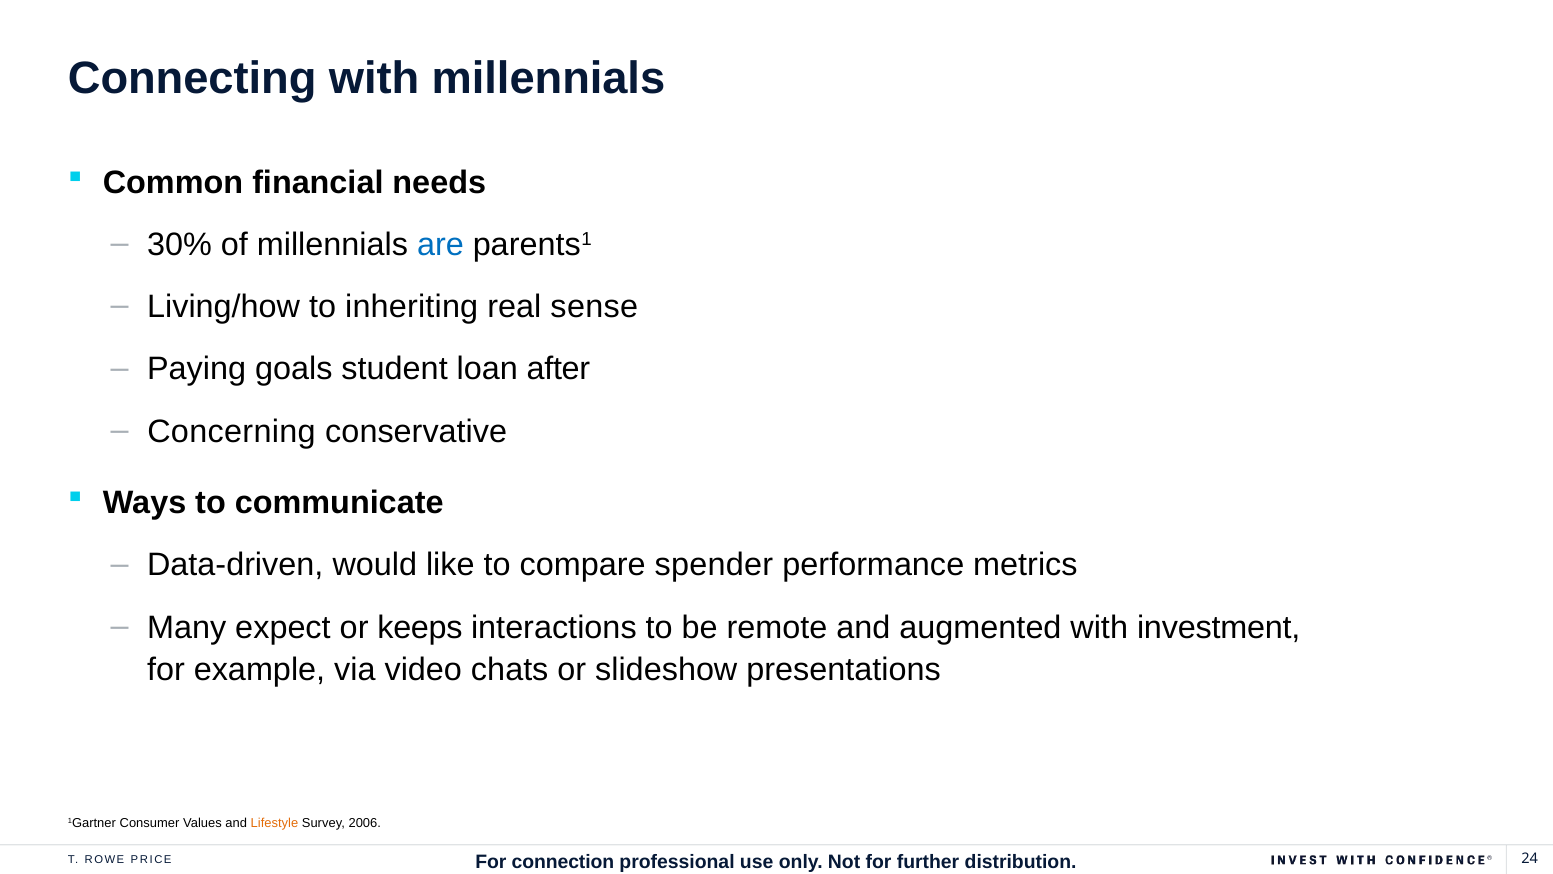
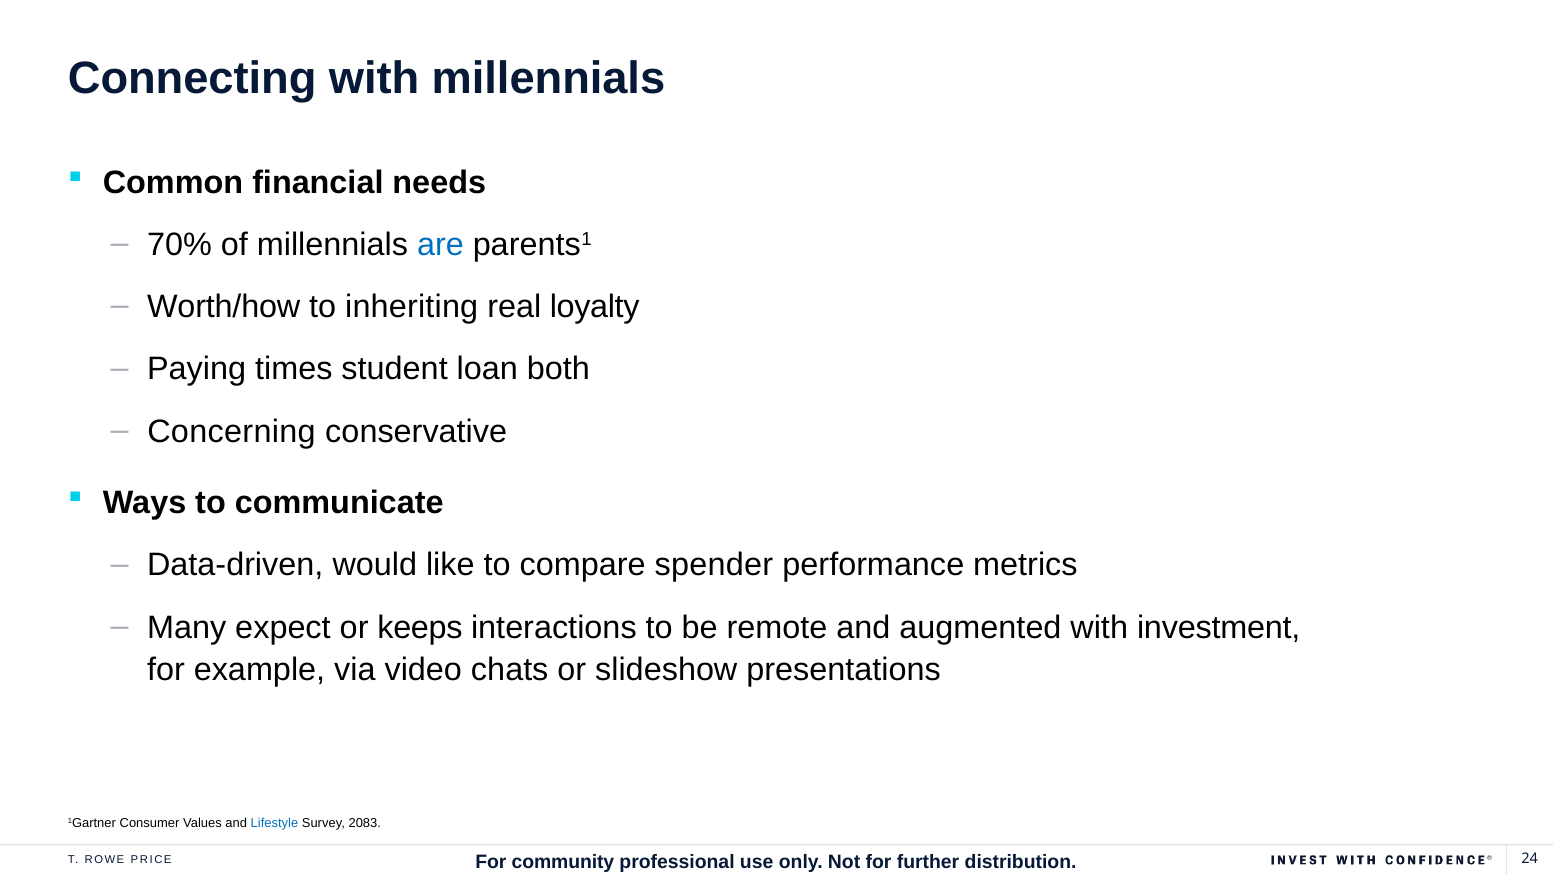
30%: 30% -> 70%
Living/how: Living/how -> Worth/how
sense: sense -> loyalty
goals: goals -> times
after: after -> both
Lifestyle colour: orange -> blue
2006: 2006 -> 2083
connection: connection -> community
